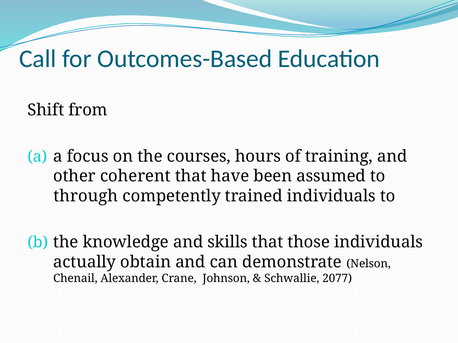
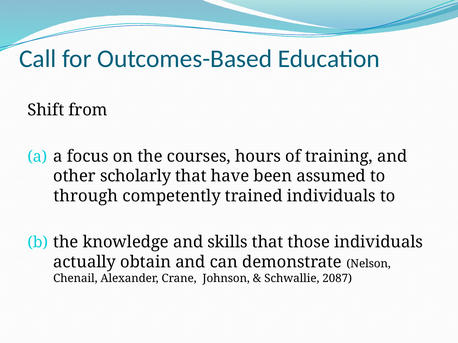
coherent: coherent -> scholarly
2077: 2077 -> 2087
